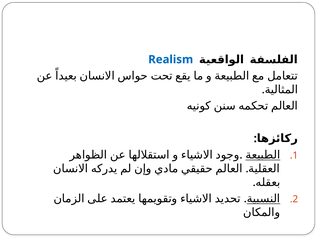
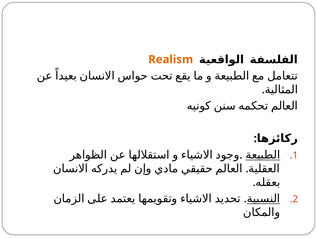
Realism colour: blue -> orange
